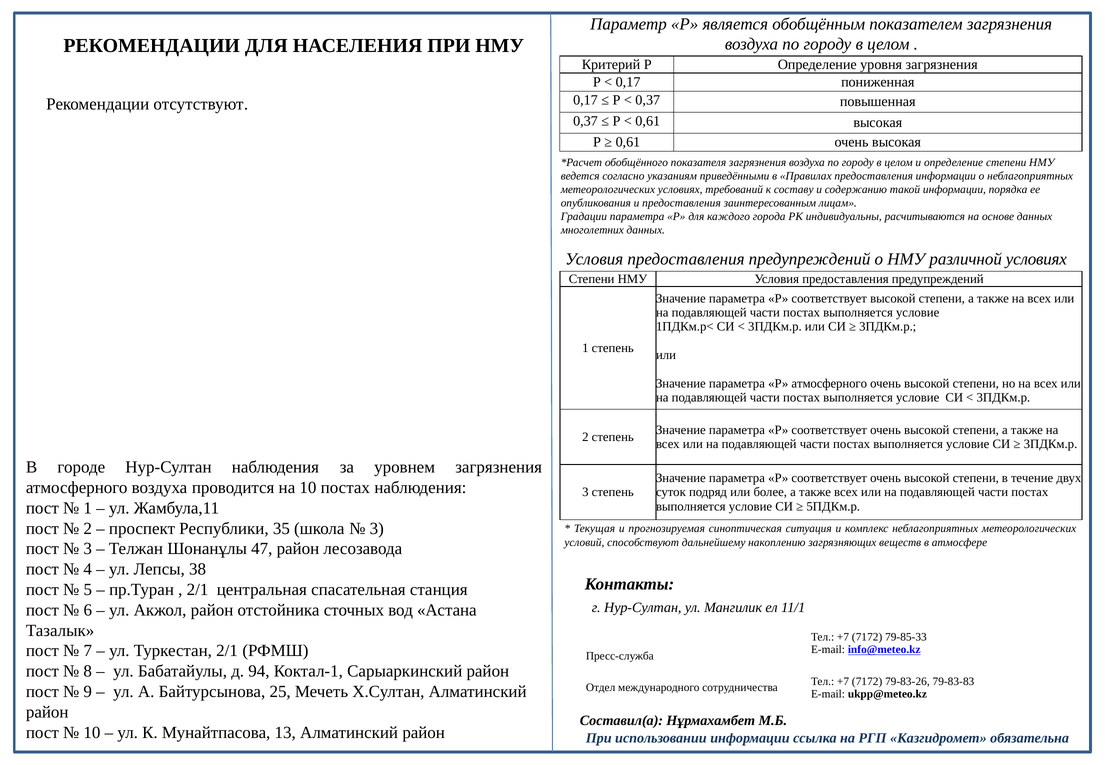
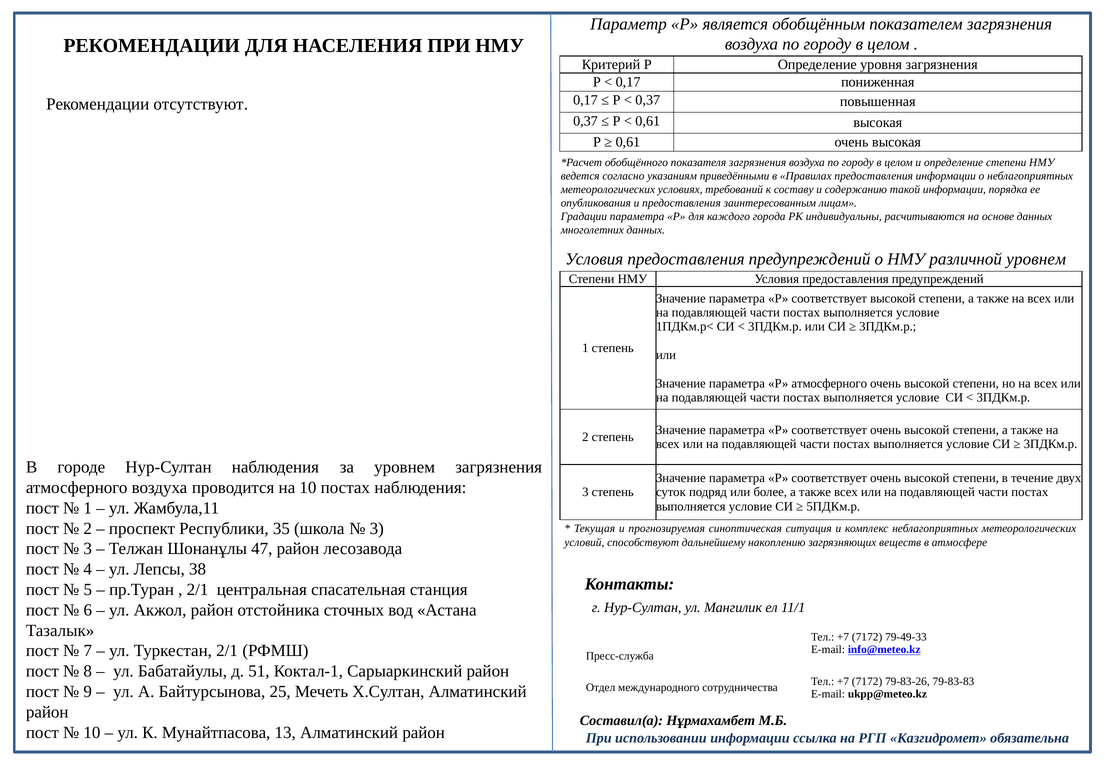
различной условиях: условиях -> уровнем
79-85-33: 79-85-33 -> 79-49-33
94: 94 -> 51
